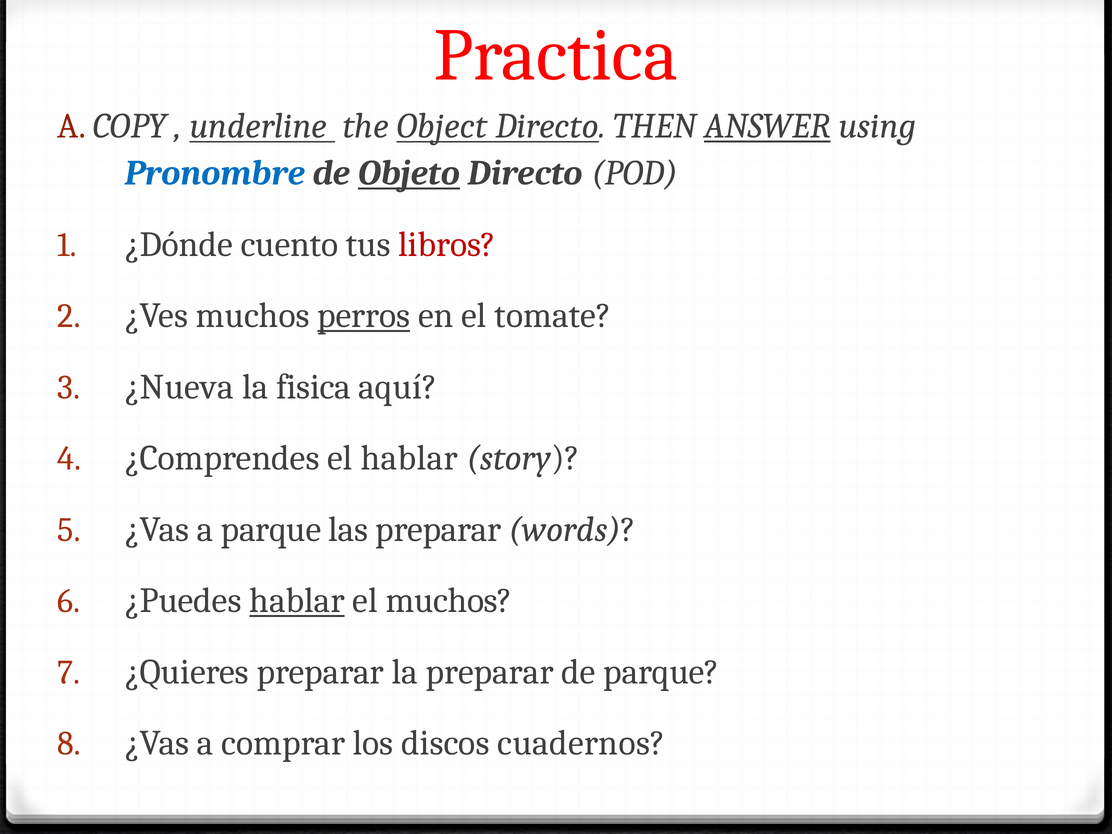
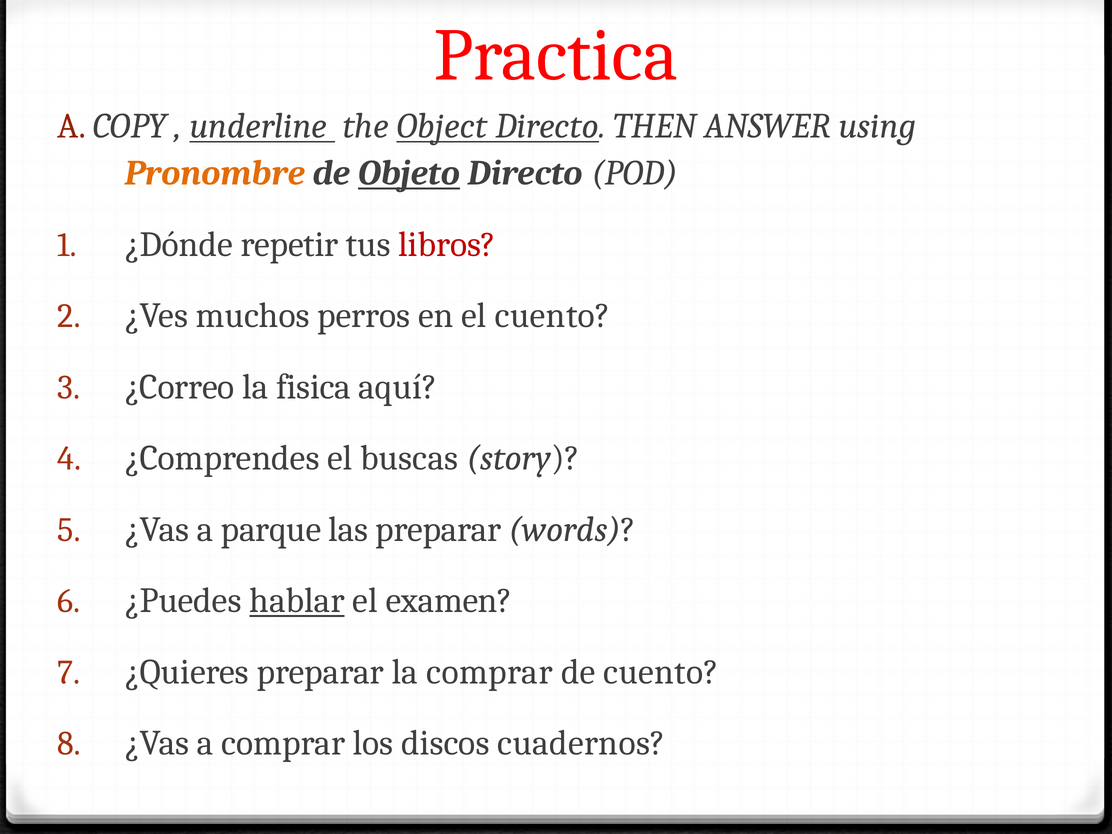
ANSWER underline: present -> none
Pronombre colour: blue -> orange
cuento: cuento -> repetir
perros underline: present -> none
el tomate: tomate -> cuento
¿Nueva: ¿Nueva -> ¿Correo
el hablar: hablar -> buscas
el muchos: muchos -> examen
la preparar: preparar -> comprar
de parque: parque -> cuento
